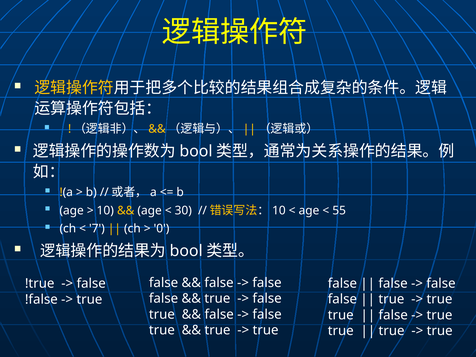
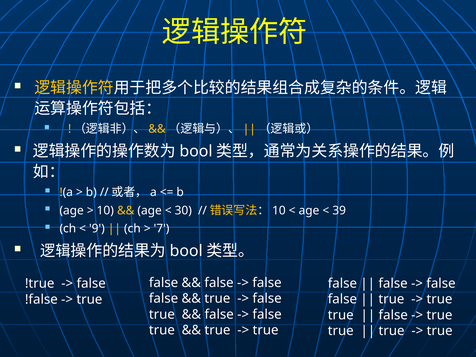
55: 55 -> 39
7: 7 -> 9
0: 0 -> 7
